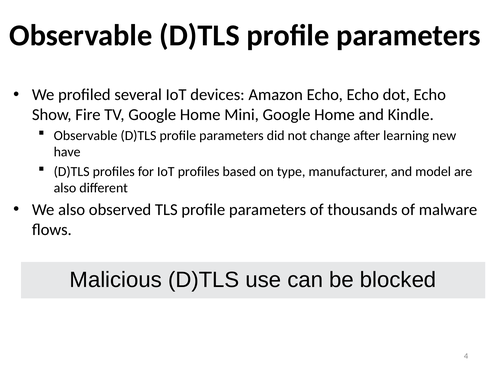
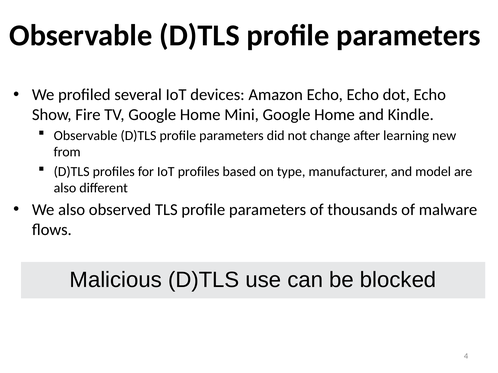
have: have -> from
